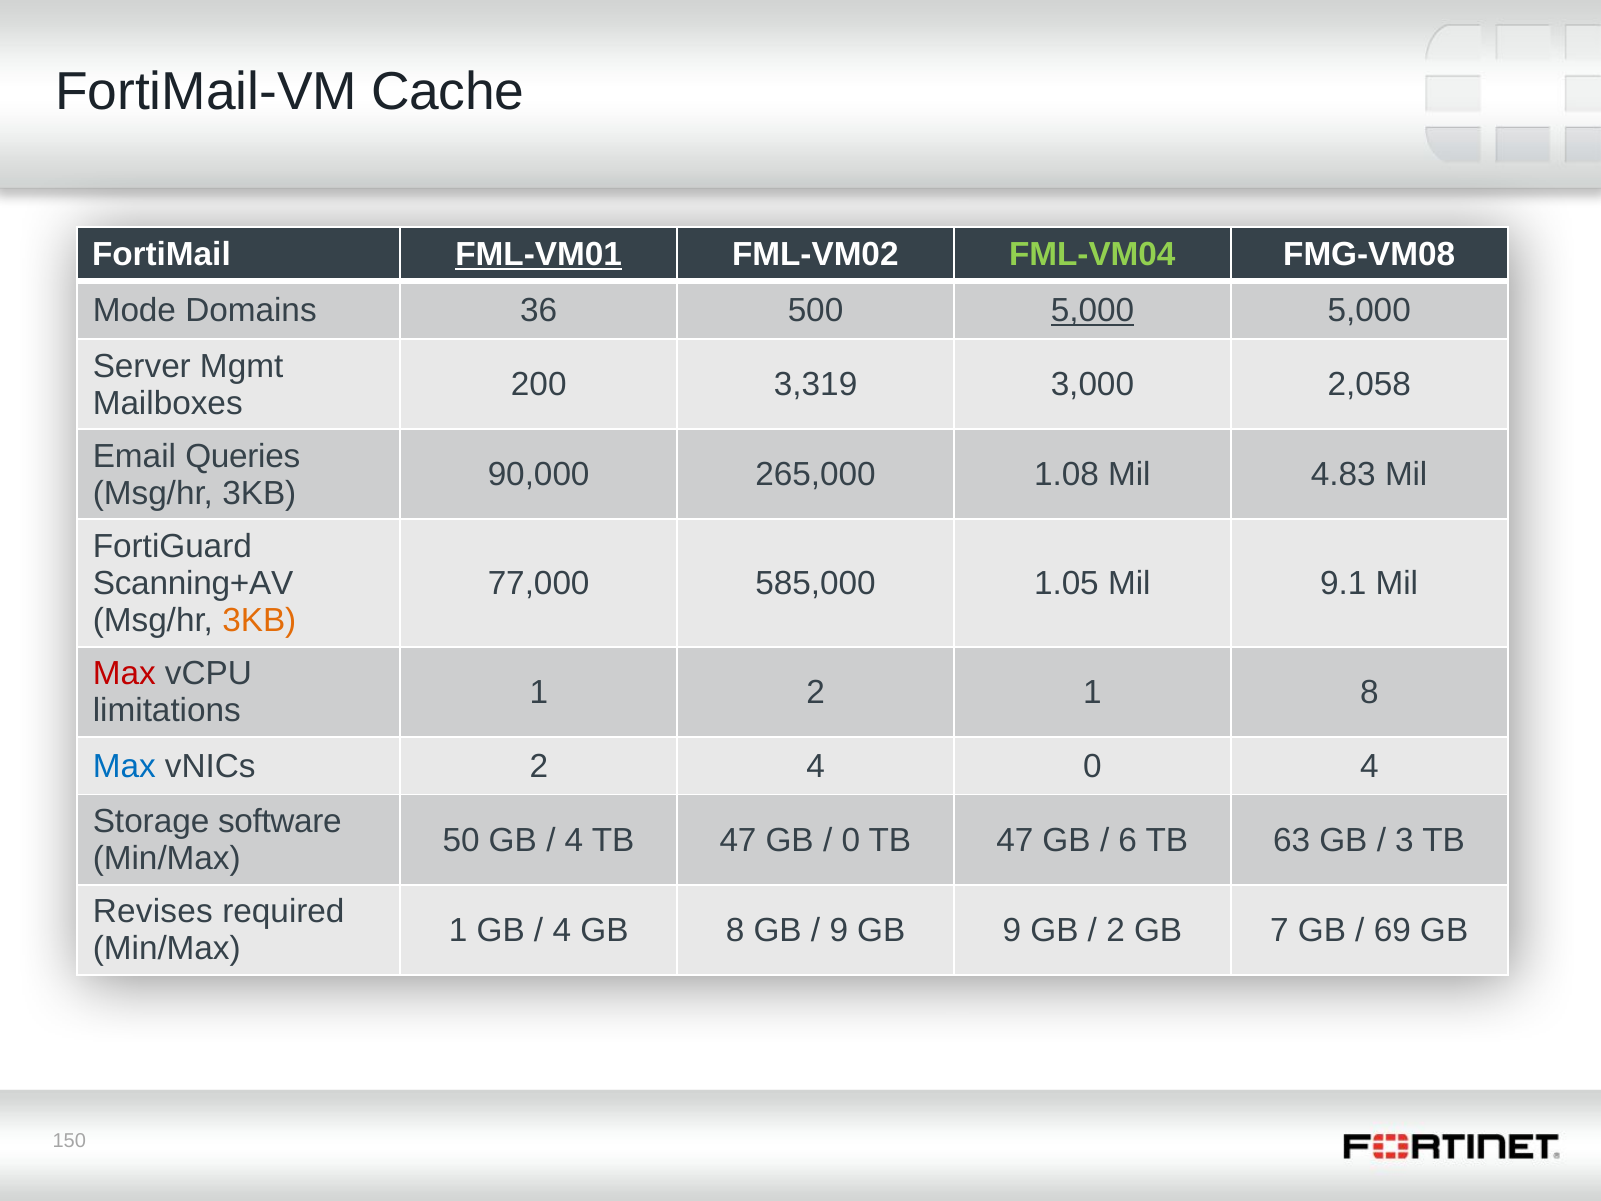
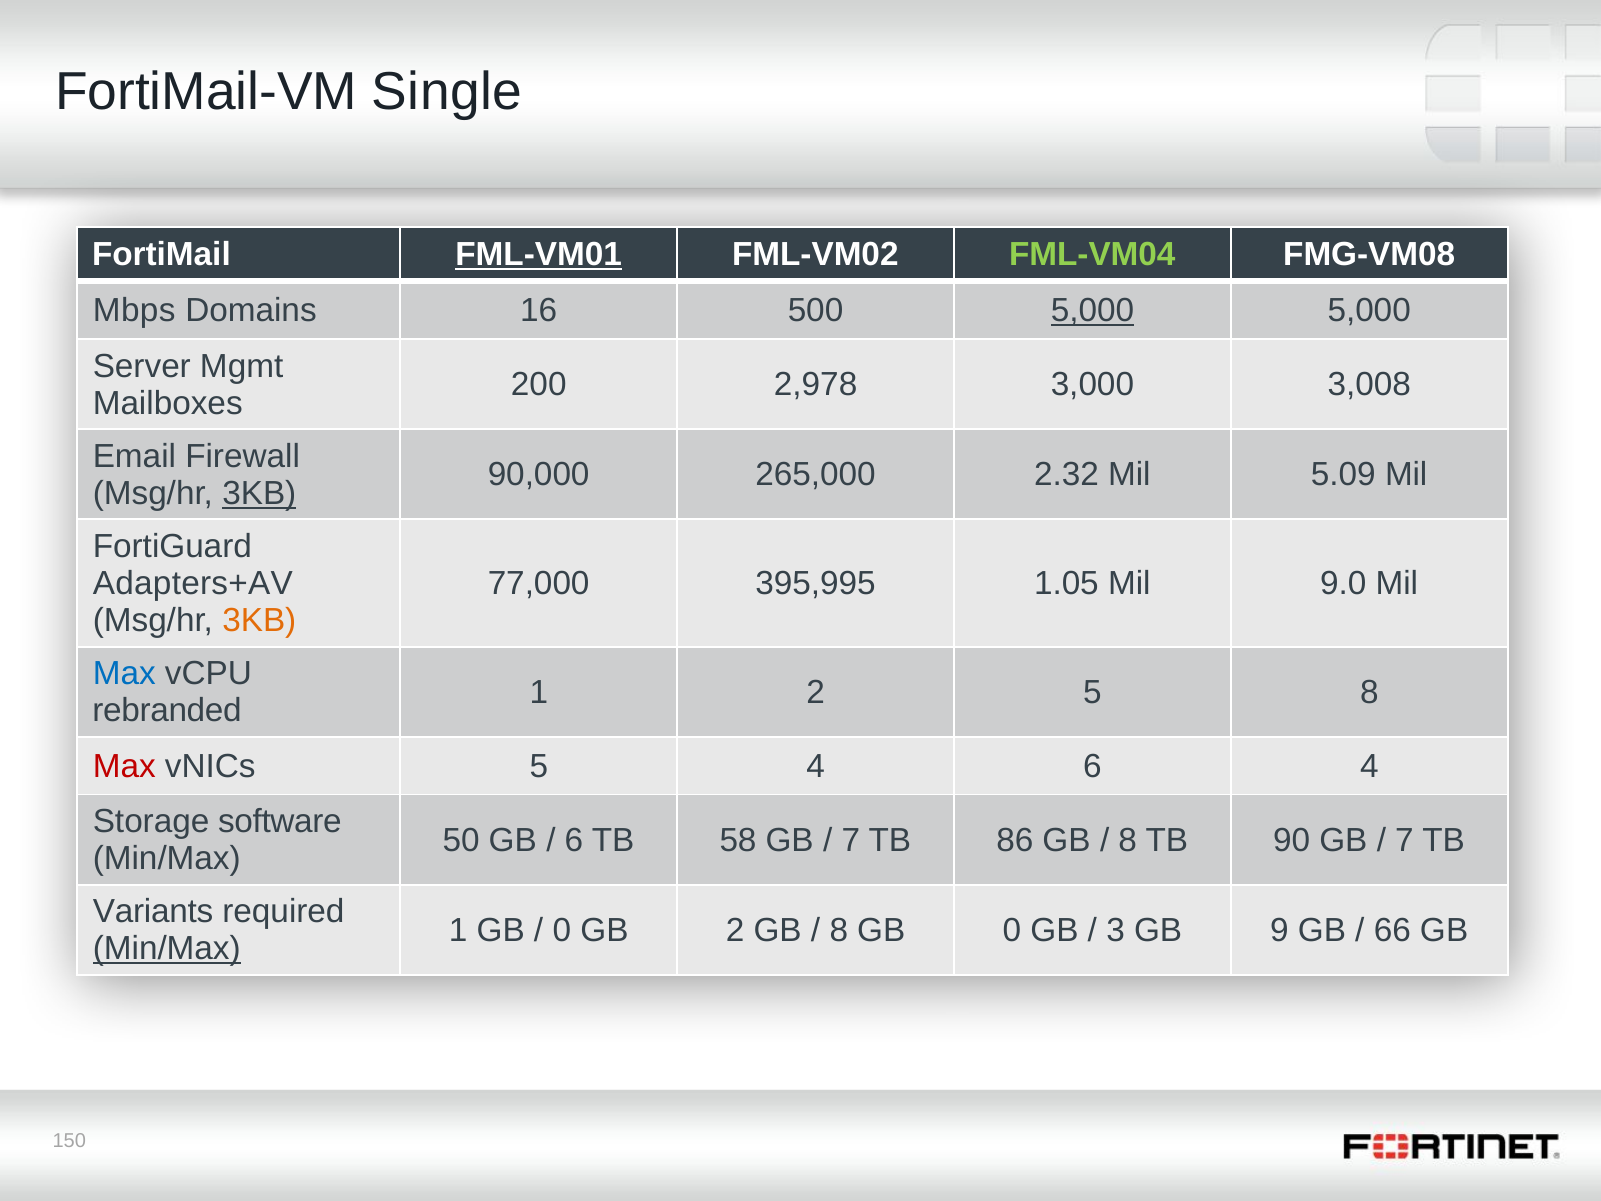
Cache: Cache -> Single
Mode: Mode -> Mbps
36: 36 -> 16
3,319: 3,319 -> 2,978
2,058: 2,058 -> 3,008
Queries: Queries -> Firewall
1.08: 1.08 -> 2.32
4.83: 4.83 -> 5.09
3KB at (259, 493) underline: none -> present
Scanning+AV: Scanning+AV -> Adapters+AV
585,000: 585,000 -> 395,995
9.1: 9.1 -> 9.0
Max at (124, 674) colour: red -> blue
2 1: 1 -> 5
limitations: limitations -> rebranded
Max at (124, 766) colour: blue -> red
vNICs 2: 2 -> 5
4 0: 0 -> 6
4 at (574, 840): 4 -> 6
47 at (738, 840): 47 -> 58
0 at (851, 840): 0 -> 7
47 at (1015, 840): 47 -> 86
6 at (1128, 840): 6 -> 8
63: 63 -> 90
3 at (1405, 840): 3 -> 7
Revises: Revises -> Variants
4 at (562, 930): 4 -> 0
GB 8: 8 -> 2
9 at (839, 930): 9 -> 8
GB 9: 9 -> 0
2 at (1116, 930): 2 -> 3
7: 7 -> 9
69: 69 -> 66
Min/Max at (167, 949) underline: none -> present
